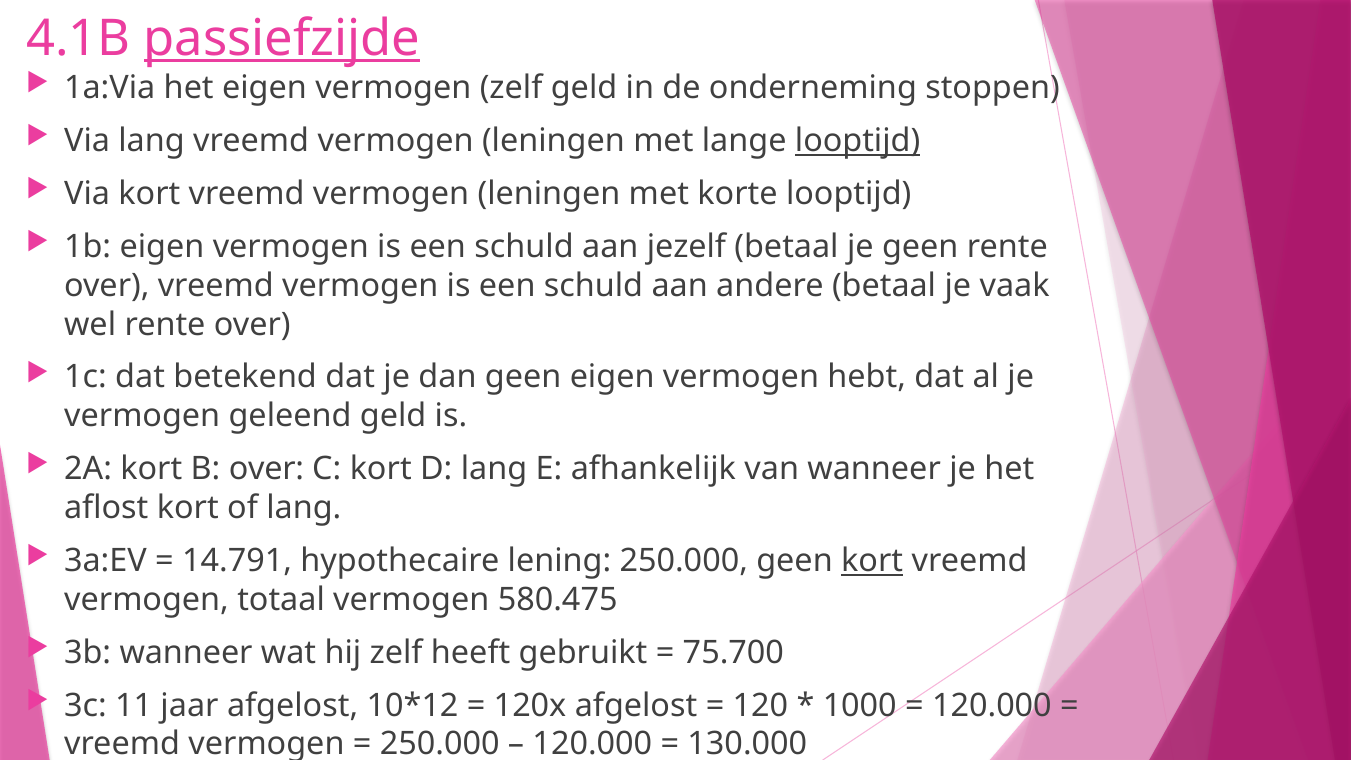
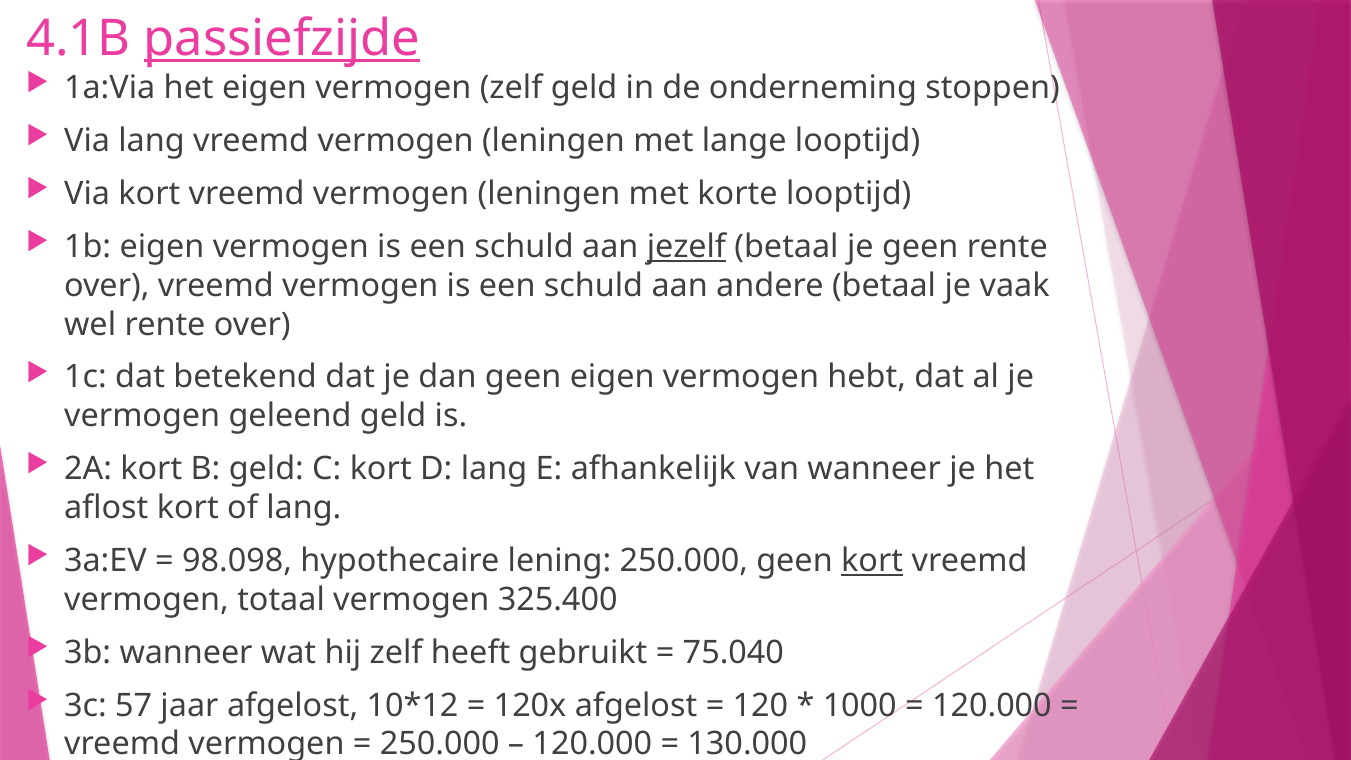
looptijd at (858, 141) underline: present -> none
jezelf underline: none -> present
B over: over -> geld
14.791: 14.791 -> 98.098
580.475: 580.475 -> 325.400
75.700: 75.700 -> 75.040
11: 11 -> 57
